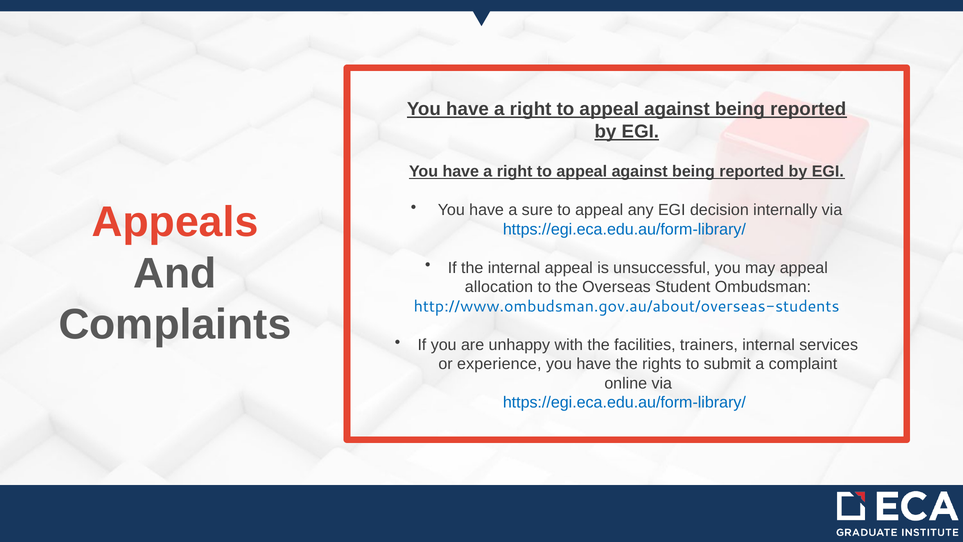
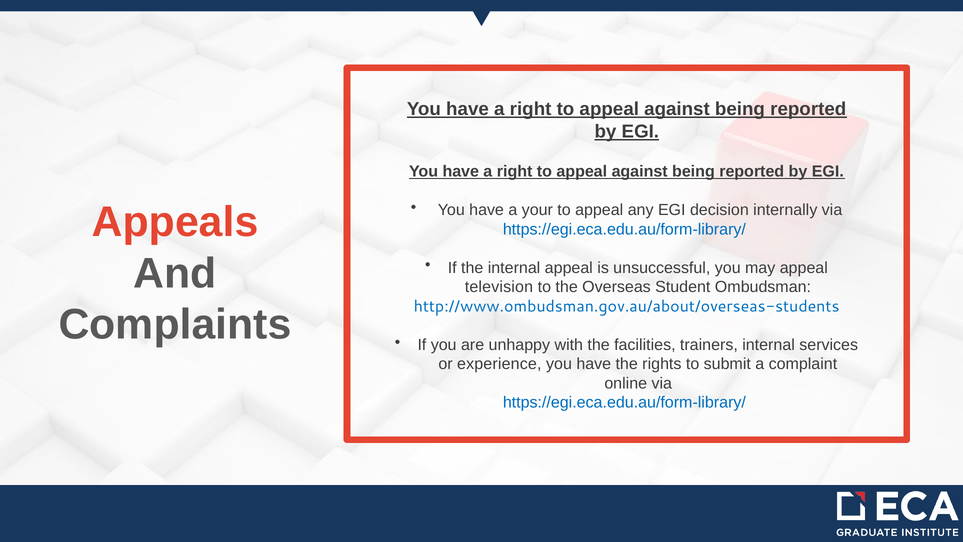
sure: sure -> your
allocation: allocation -> television
